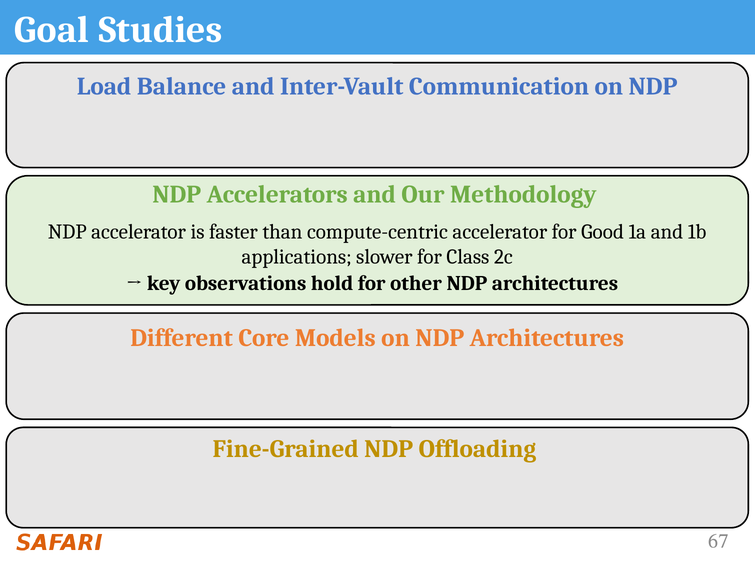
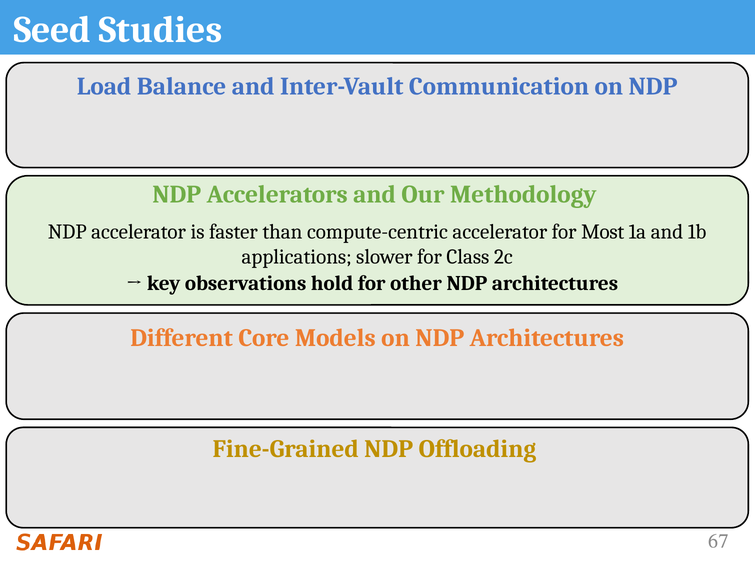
Goal: Goal -> Seed
accelerator for Good: Good -> Most
